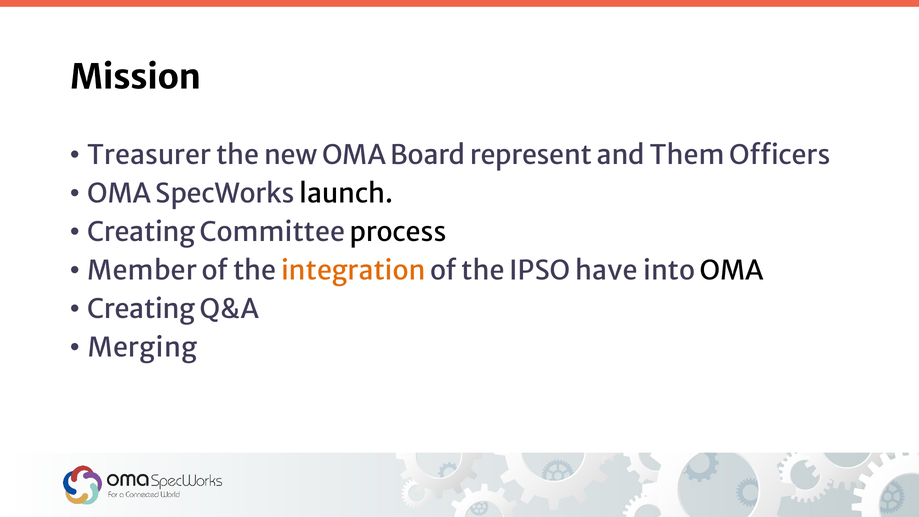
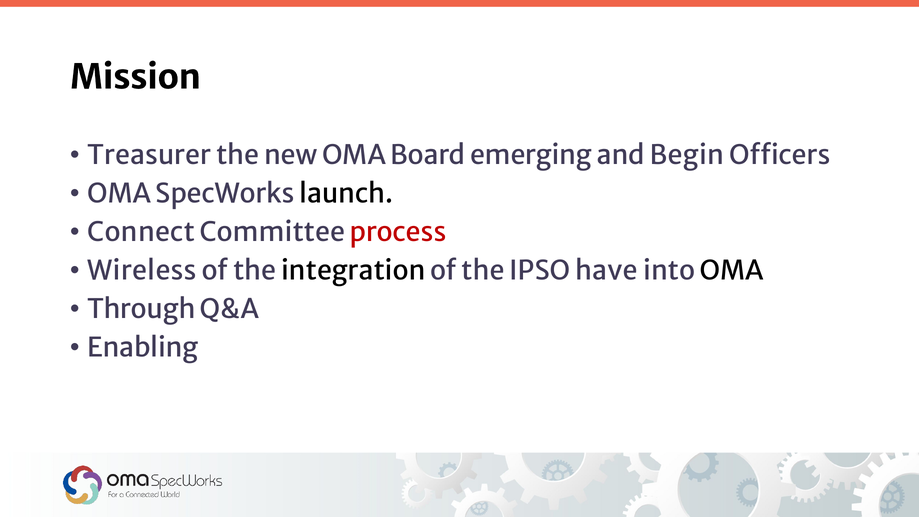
represent: represent -> emerging
Them: Them -> Begin
Creating at (141, 232): Creating -> Connect
process colour: black -> red
Member: Member -> Wireless
integration colour: orange -> black
Creating at (141, 309): Creating -> Through
Merging: Merging -> Enabling
